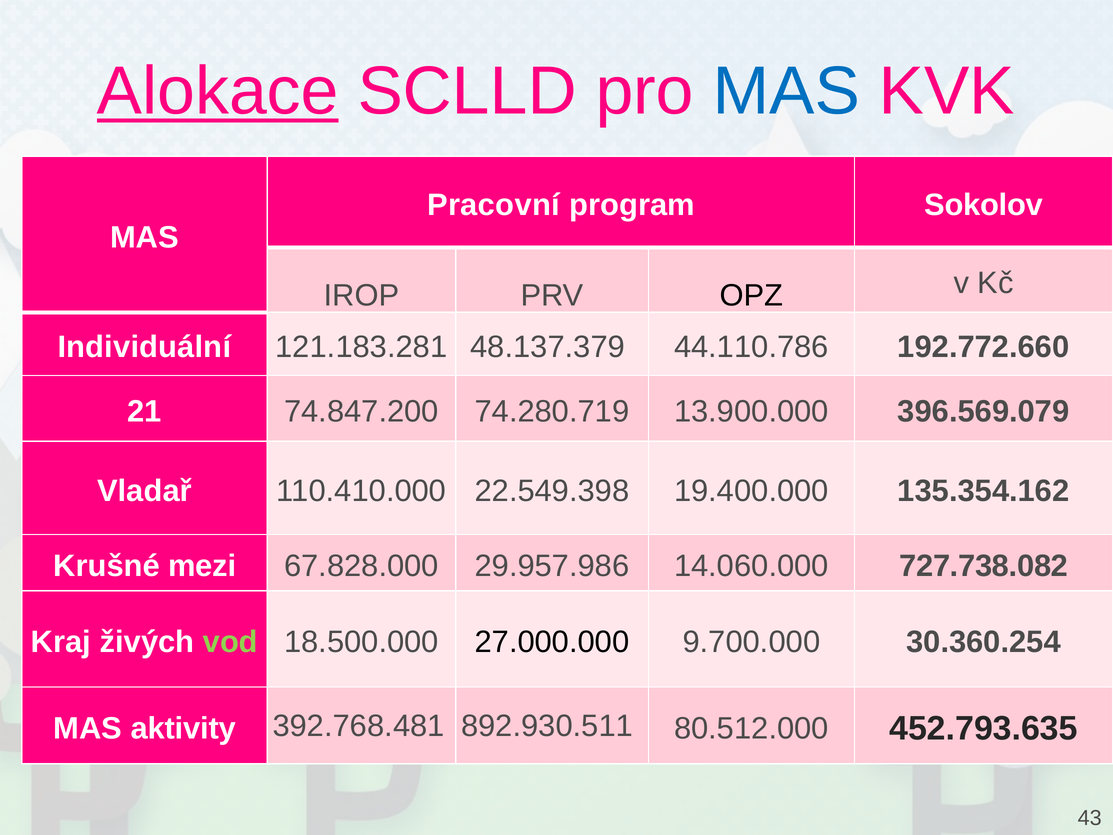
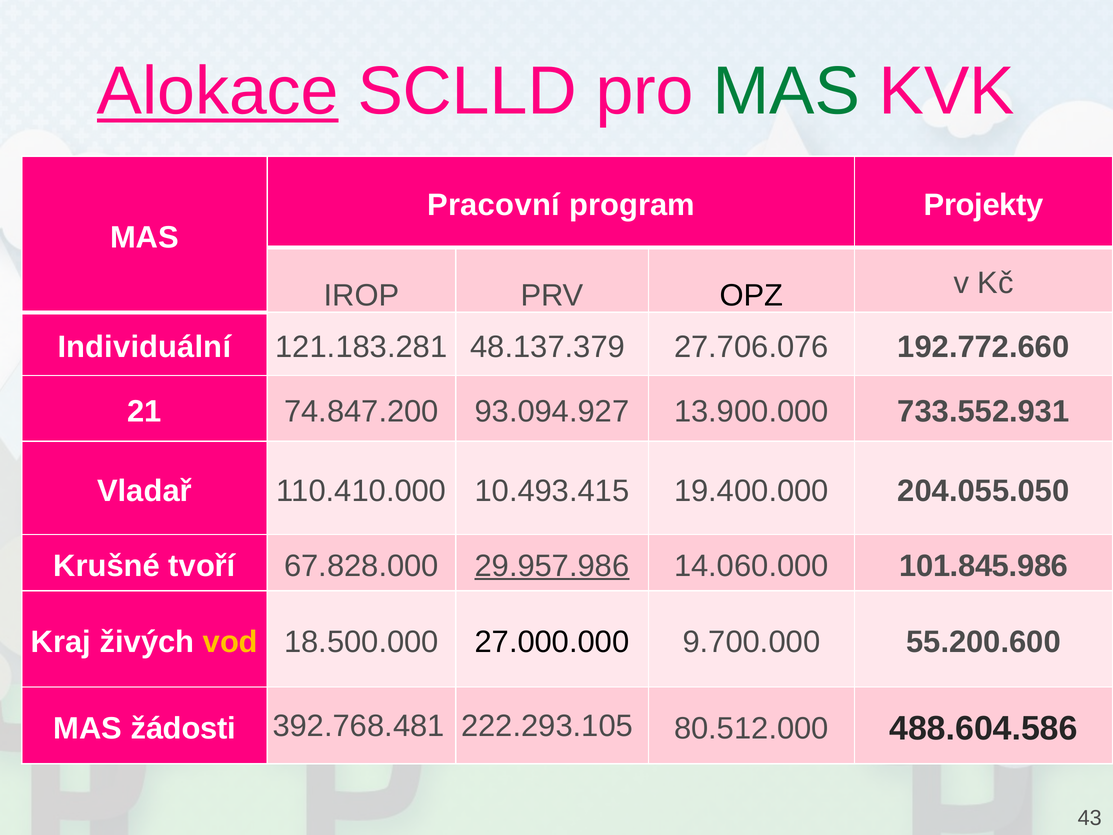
MAS at (786, 91) colour: blue -> green
Sokolov: Sokolov -> Projekty
44.110.786: 44.110.786 -> 27.706.076
74.280.719: 74.280.719 -> 93.094.927
396.569.079: 396.569.079 -> 733.552.931
22.549.398: 22.549.398 -> 10.493.415
135.354.162: 135.354.162 -> 204.055.050
mezi: mezi -> tvoří
29.957.986 underline: none -> present
727.738.082: 727.738.082 -> 101.845.986
vod colour: light green -> yellow
30.360.254: 30.360.254 -> 55.200.600
aktivity: aktivity -> žádosti
892.930.511: 892.930.511 -> 222.293.105
452.793.635: 452.793.635 -> 488.604.586
